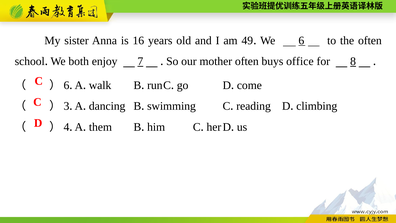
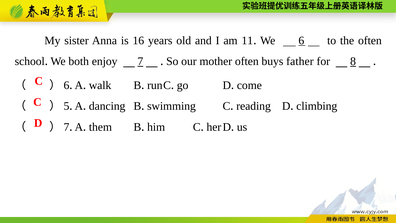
49: 49 -> 11
office: office -> father
3: 3 -> 5
4 at (67, 127): 4 -> 7
